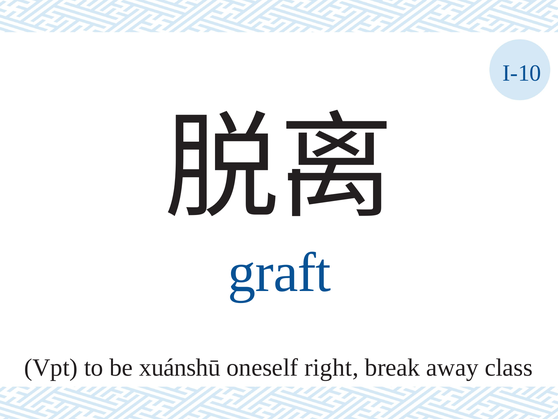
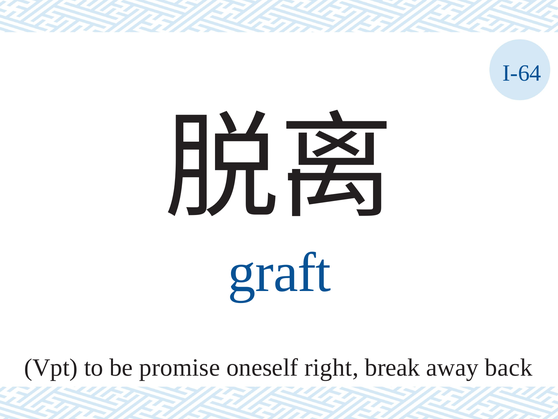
I-10: I-10 -> I-64
xuánshū: xuánshū -> promise
class: class -> back
